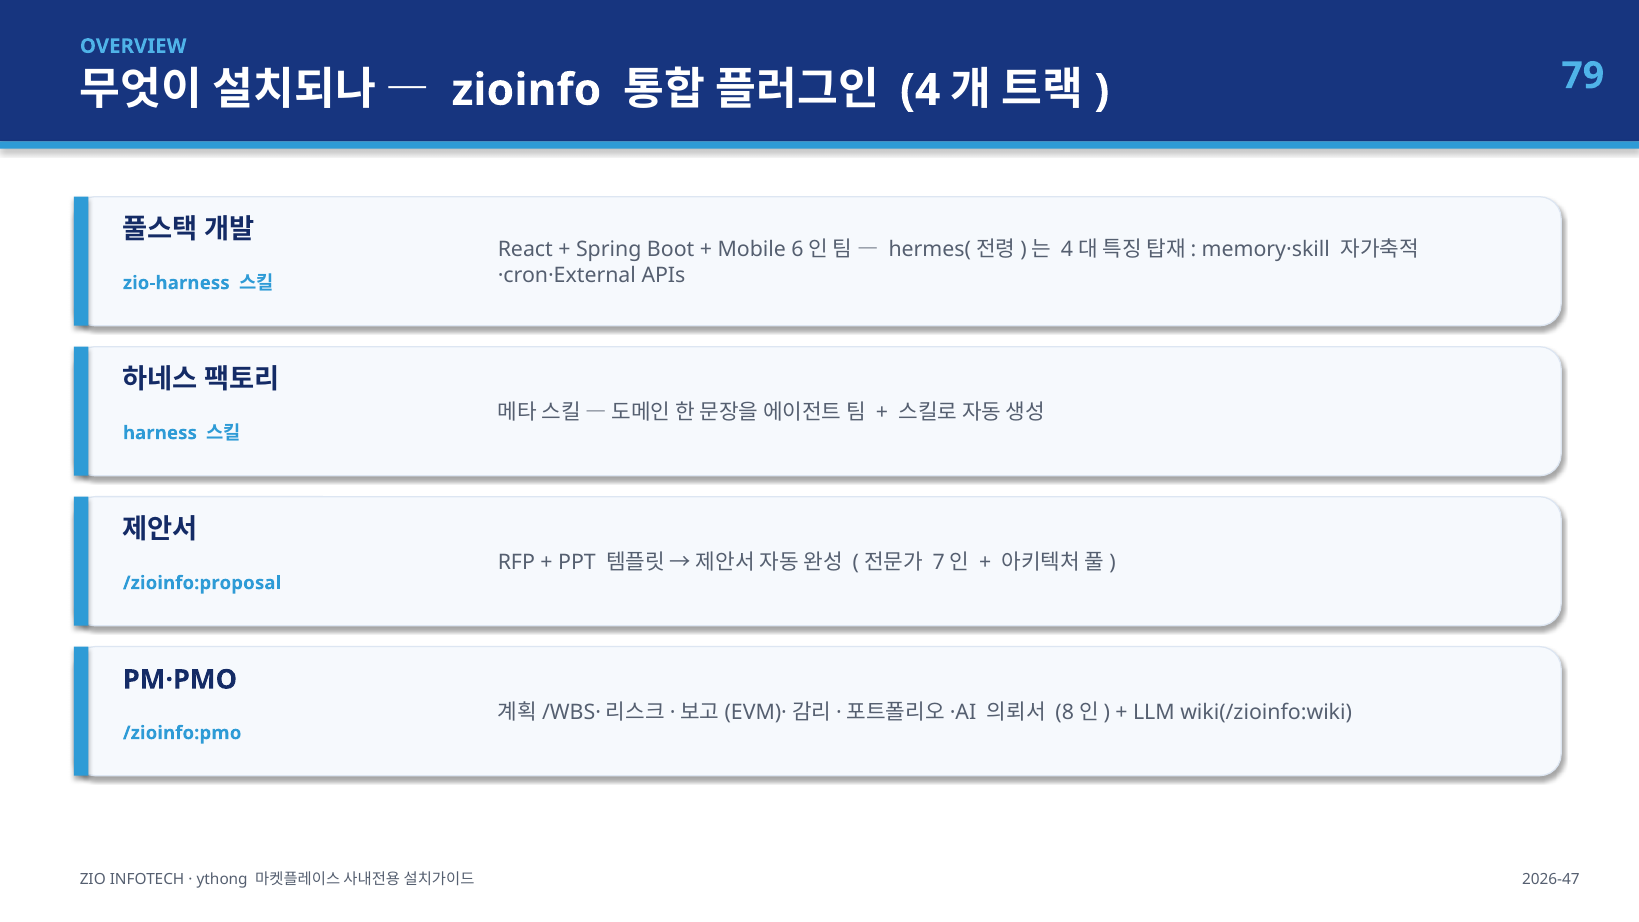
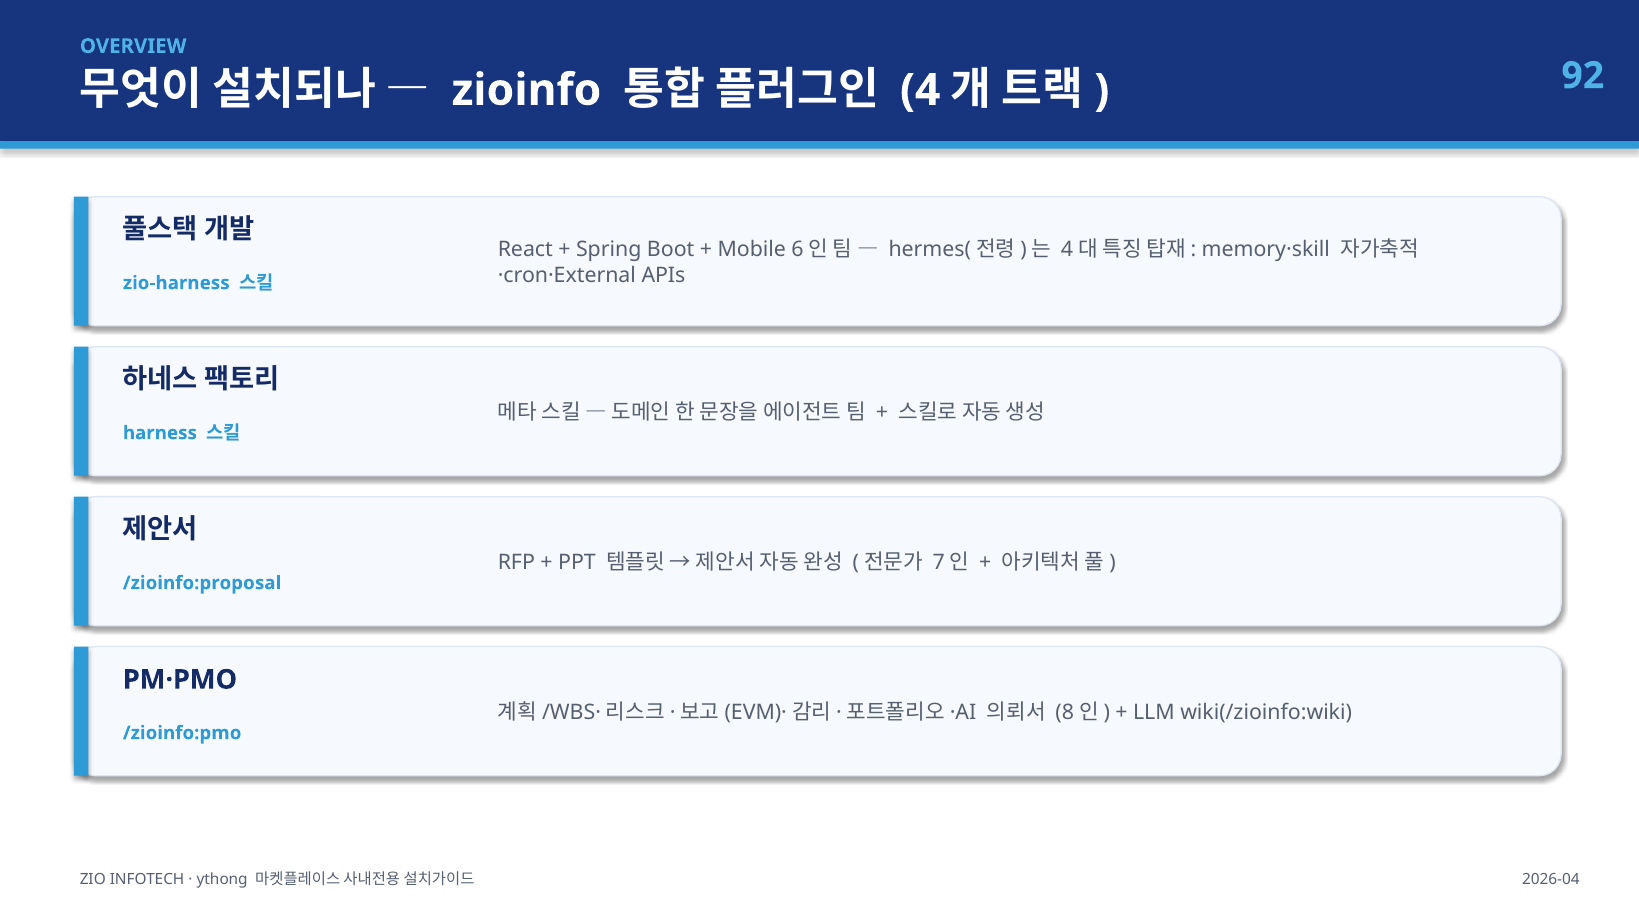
79: 79 -> 92
2026-47: 2026-47 -> 2026-04
